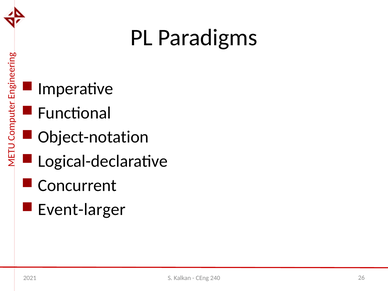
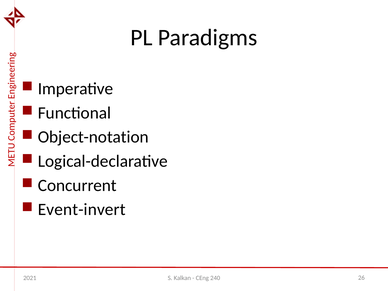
Event-larger: Event-larger -> Event-invert
